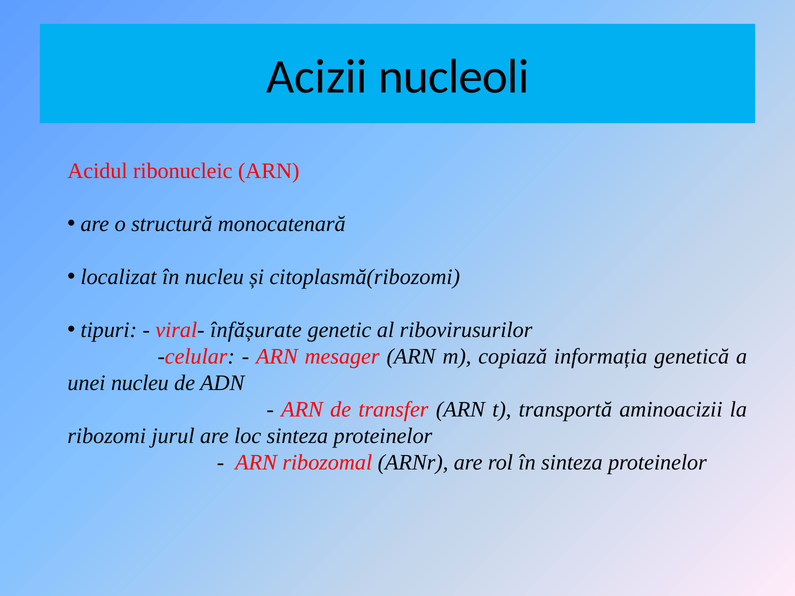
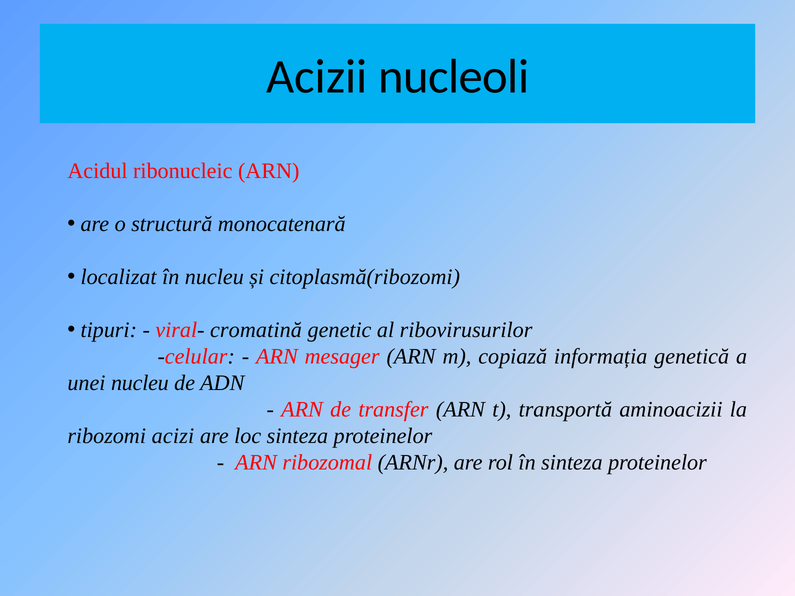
înfășurate: înfășurate -> cromatină
jurul: jurul -> acizi
